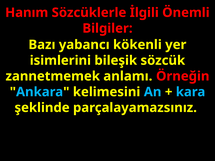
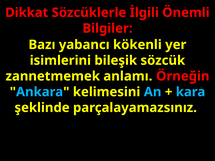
Hanım: Hanım -> Dikkat
